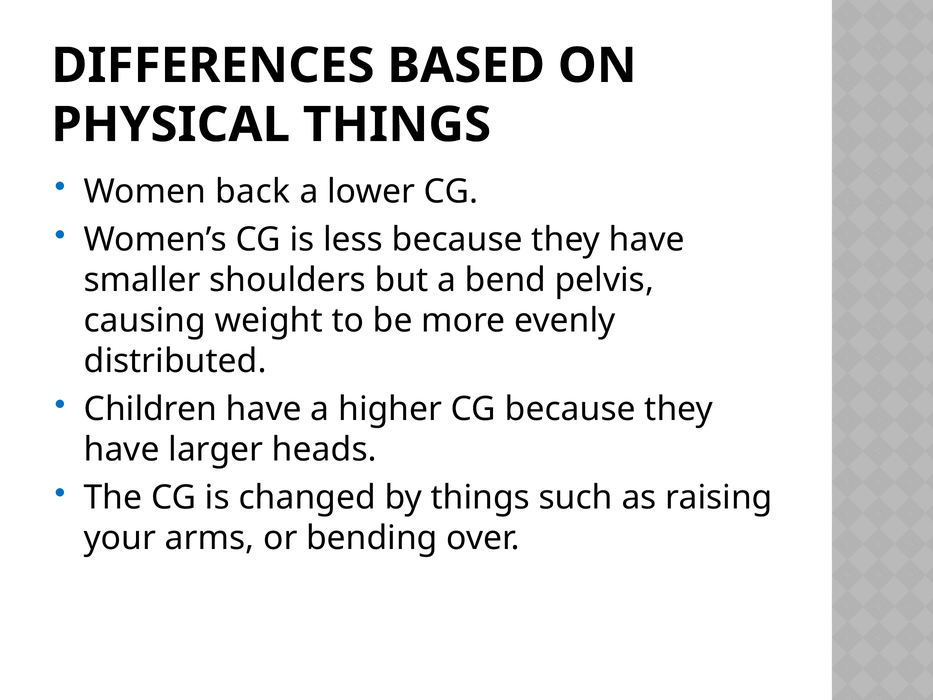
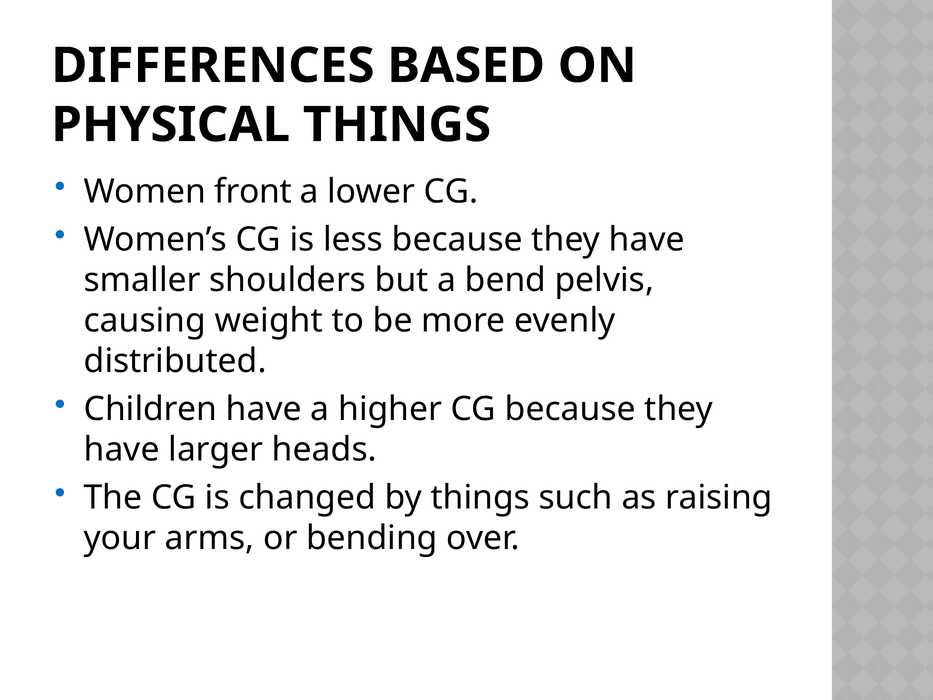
back: back -> front
